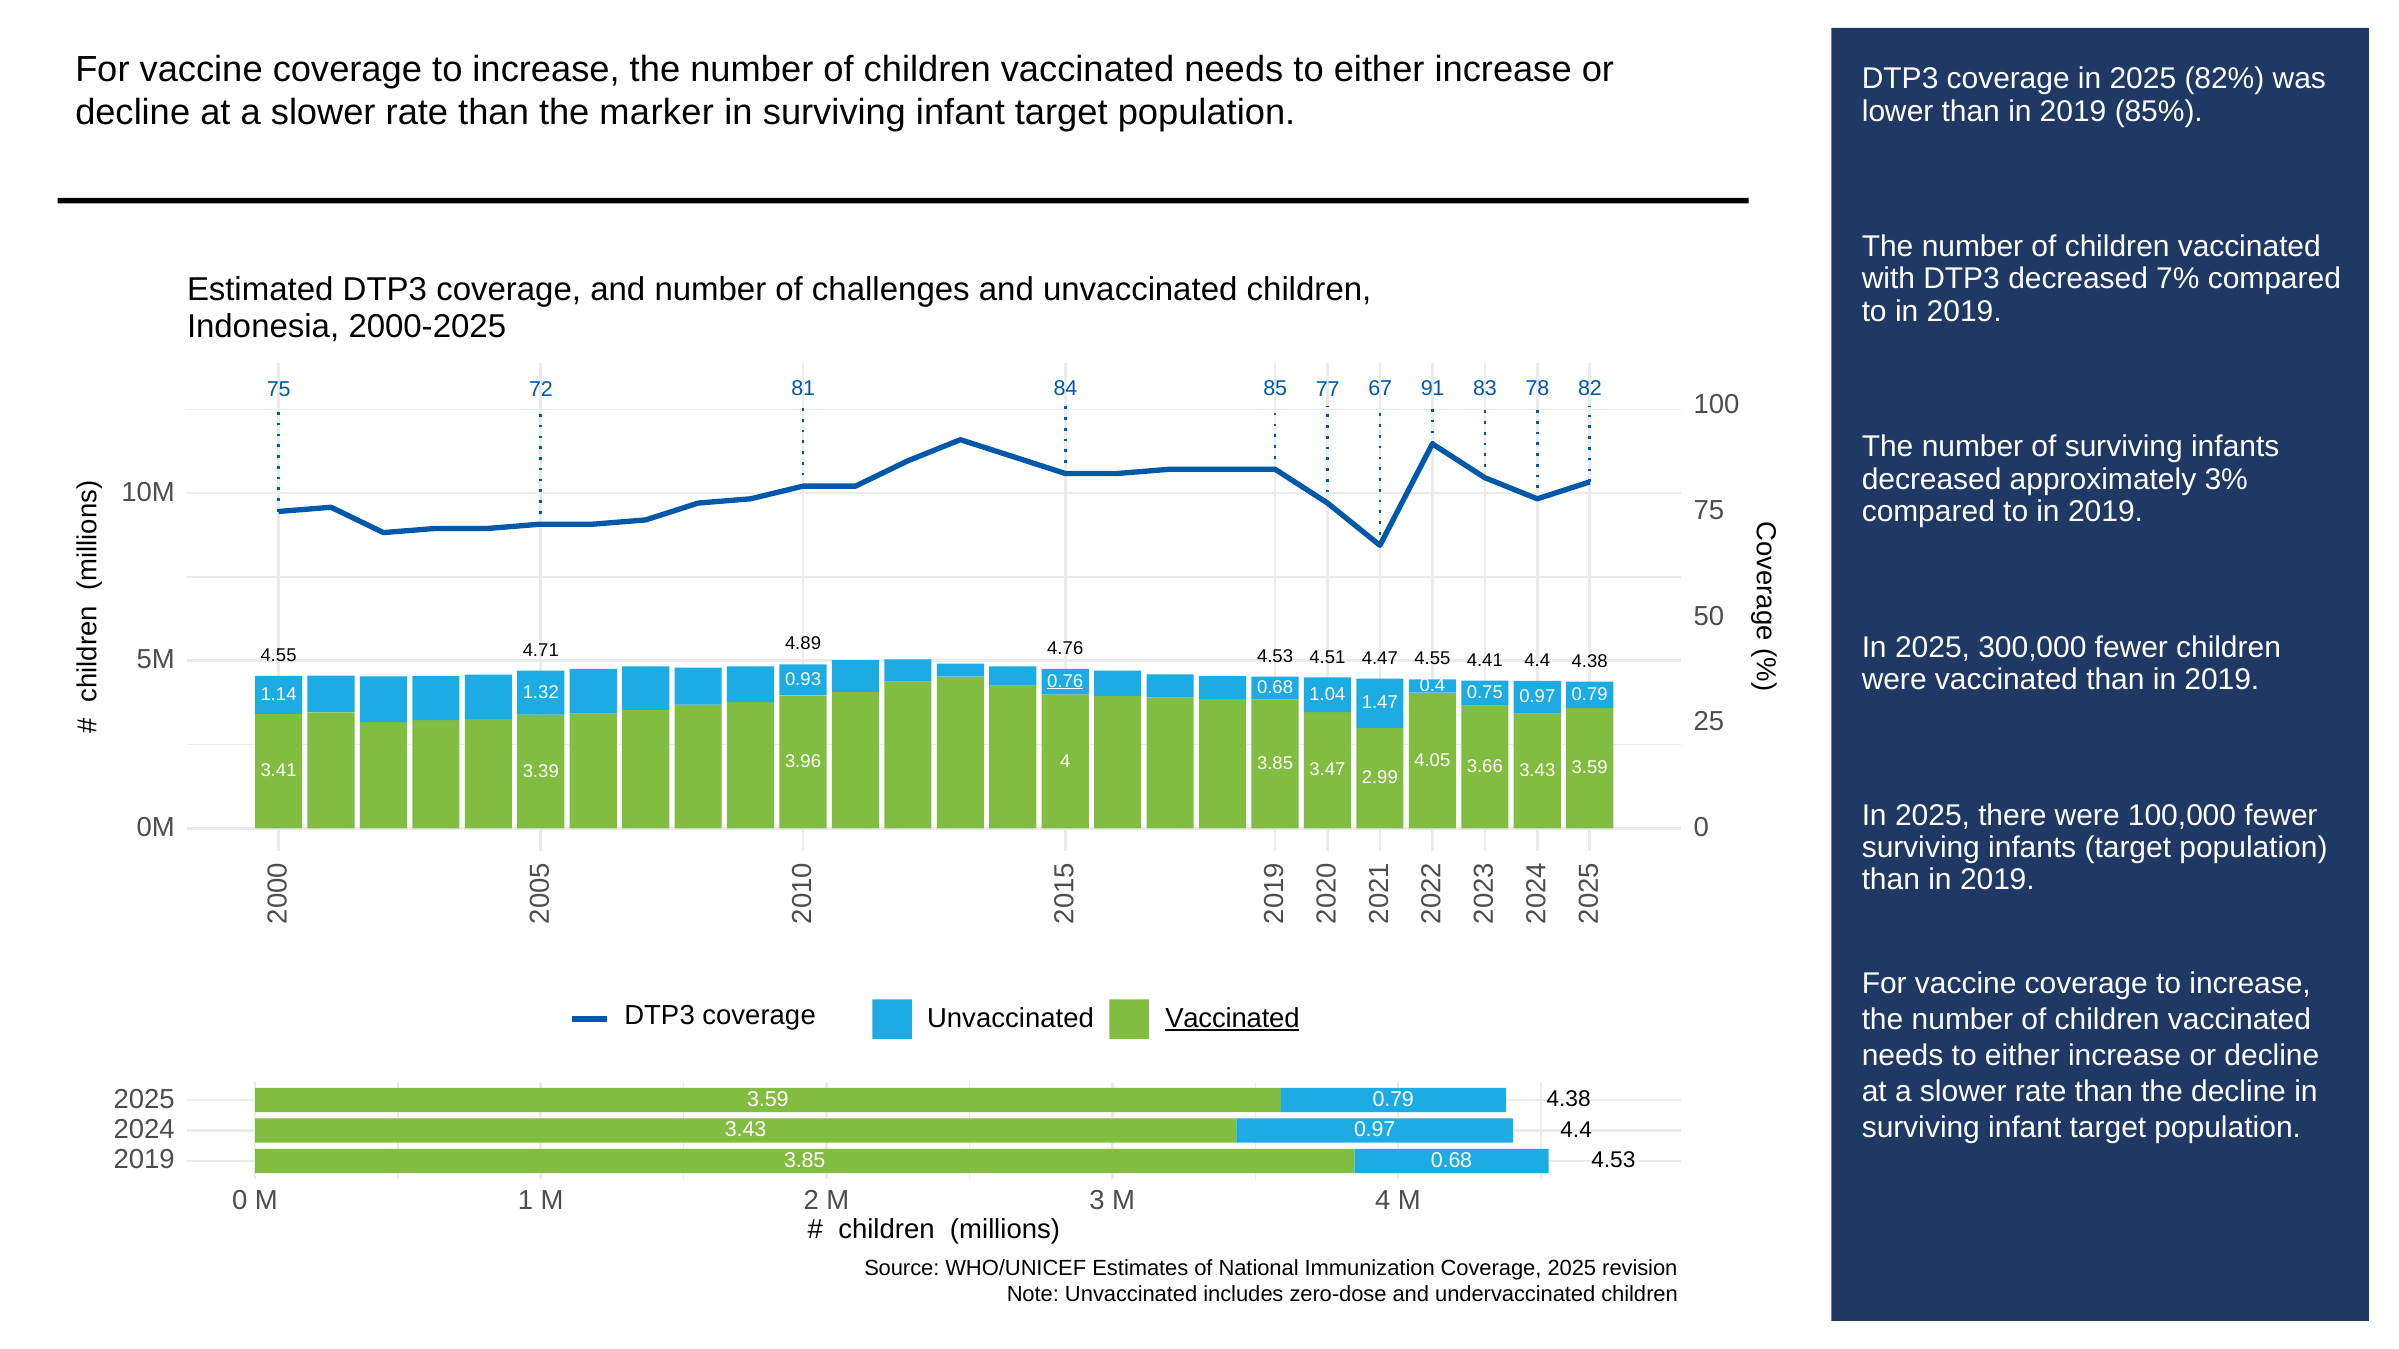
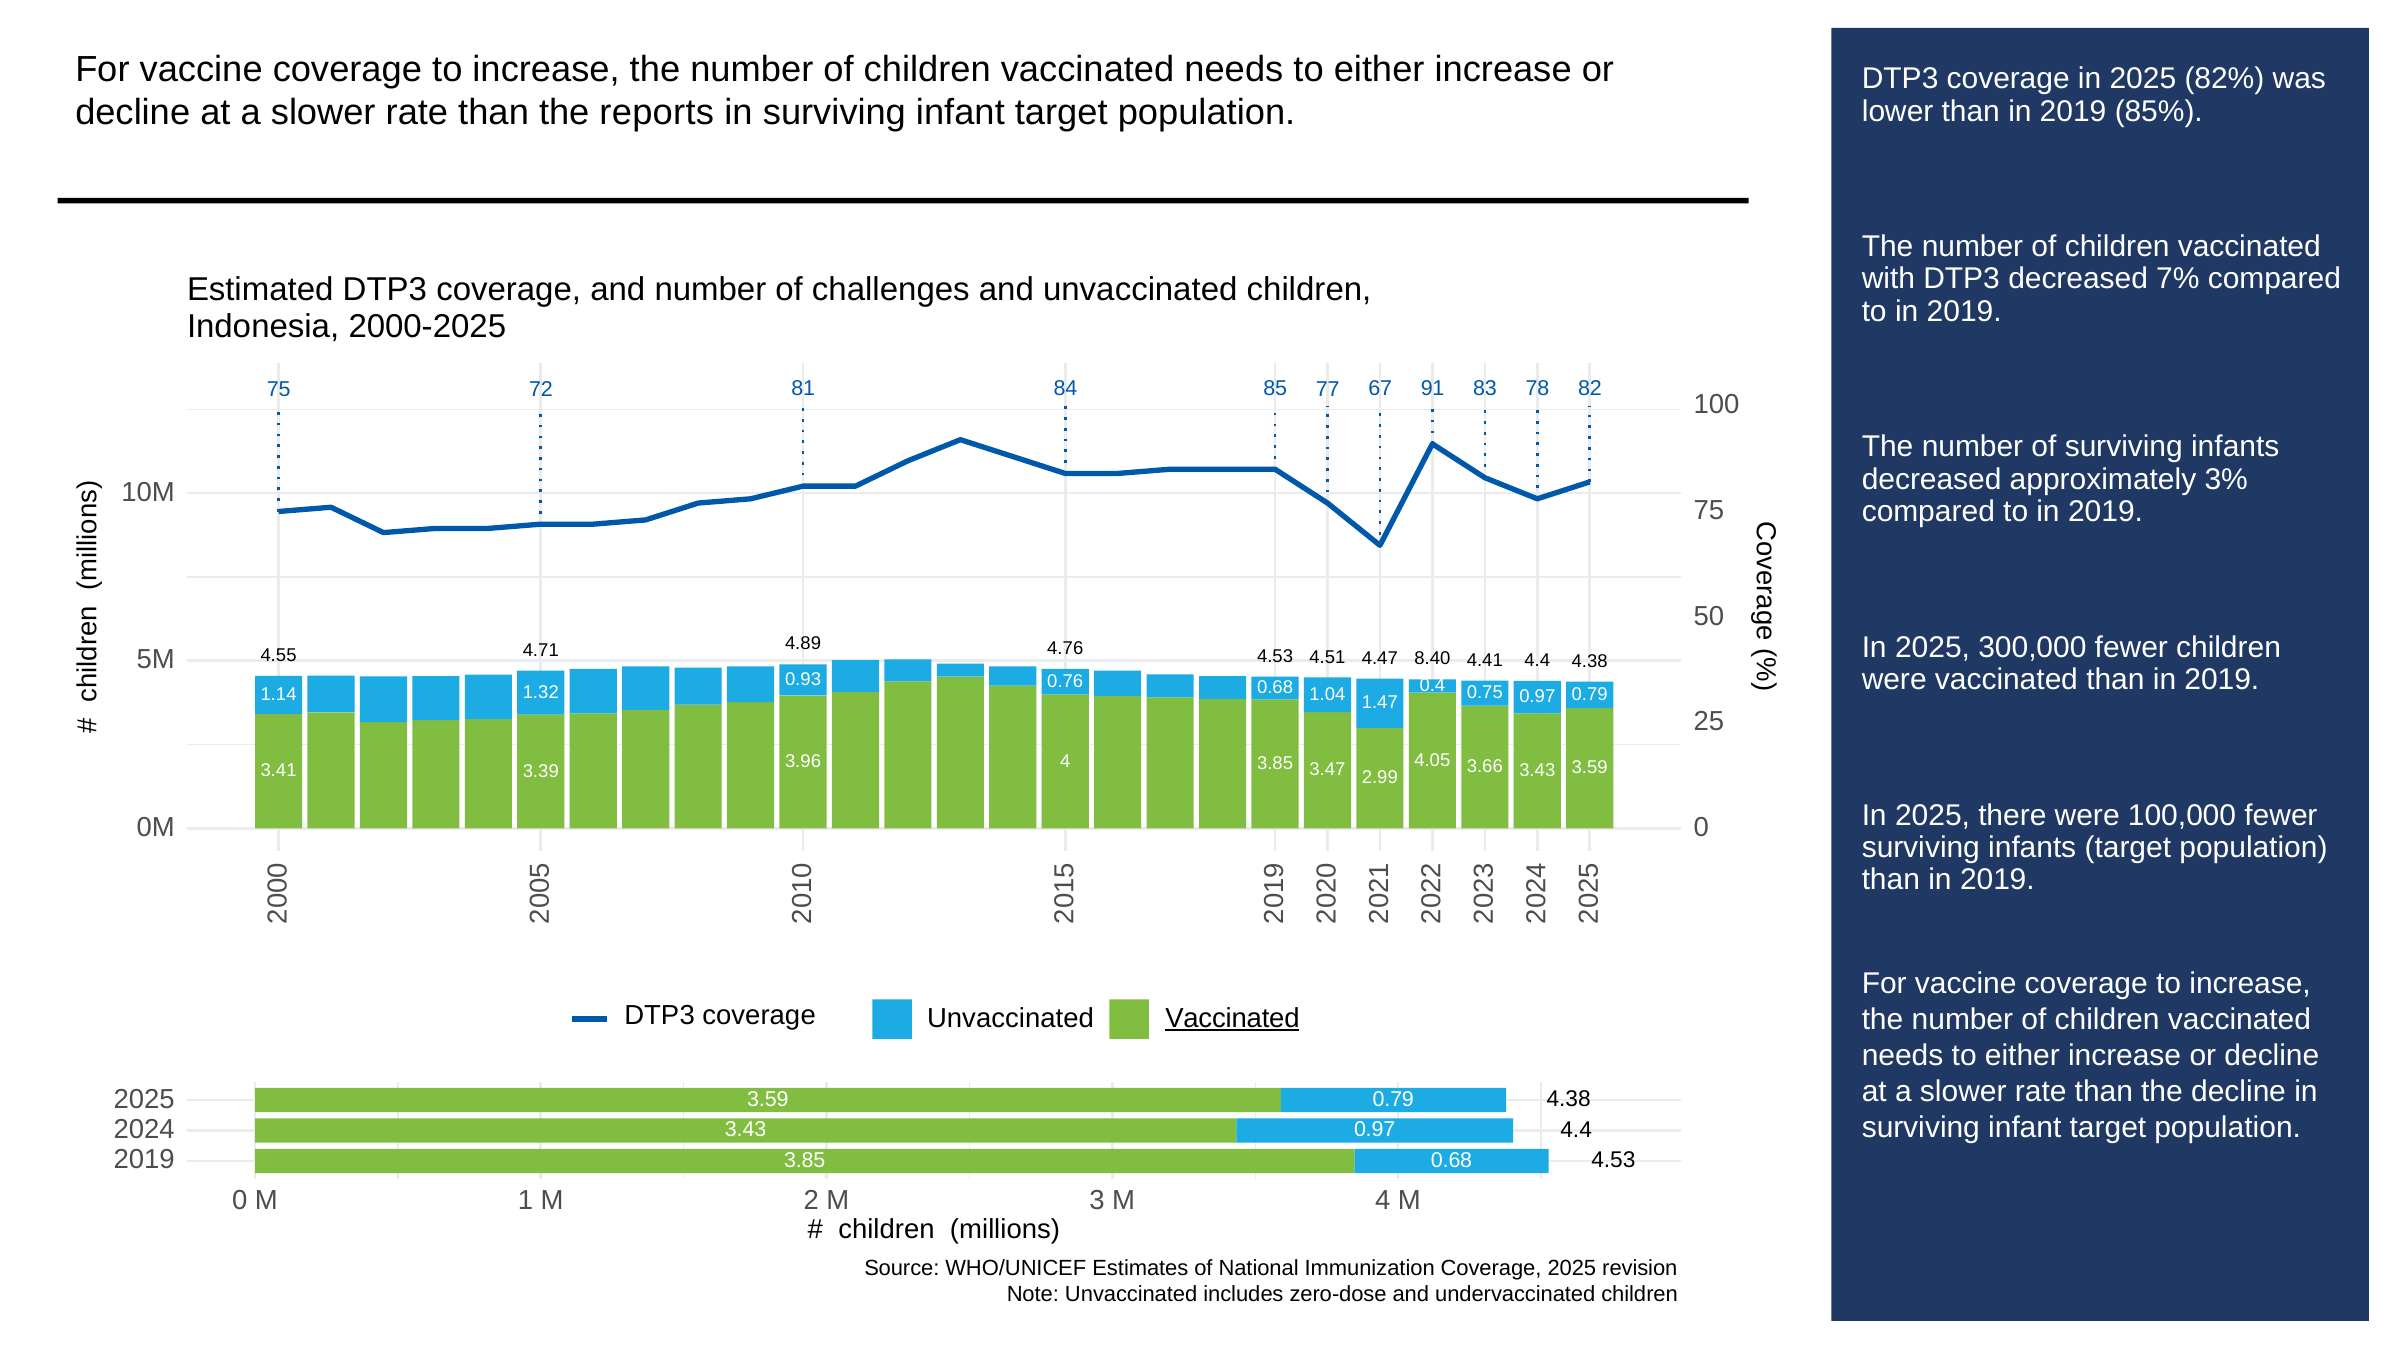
marker: marker -> reports
4.47 4.55: 4.55 -> 8.40
0.76 underline: present -> none
